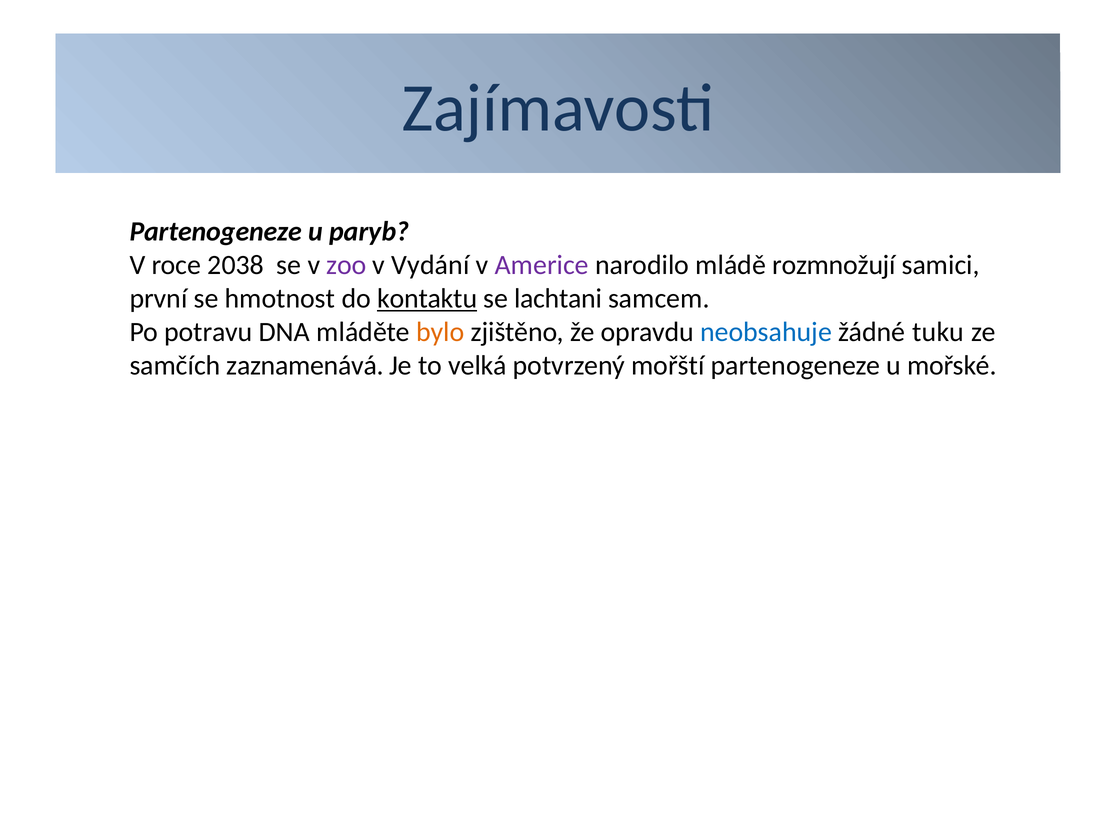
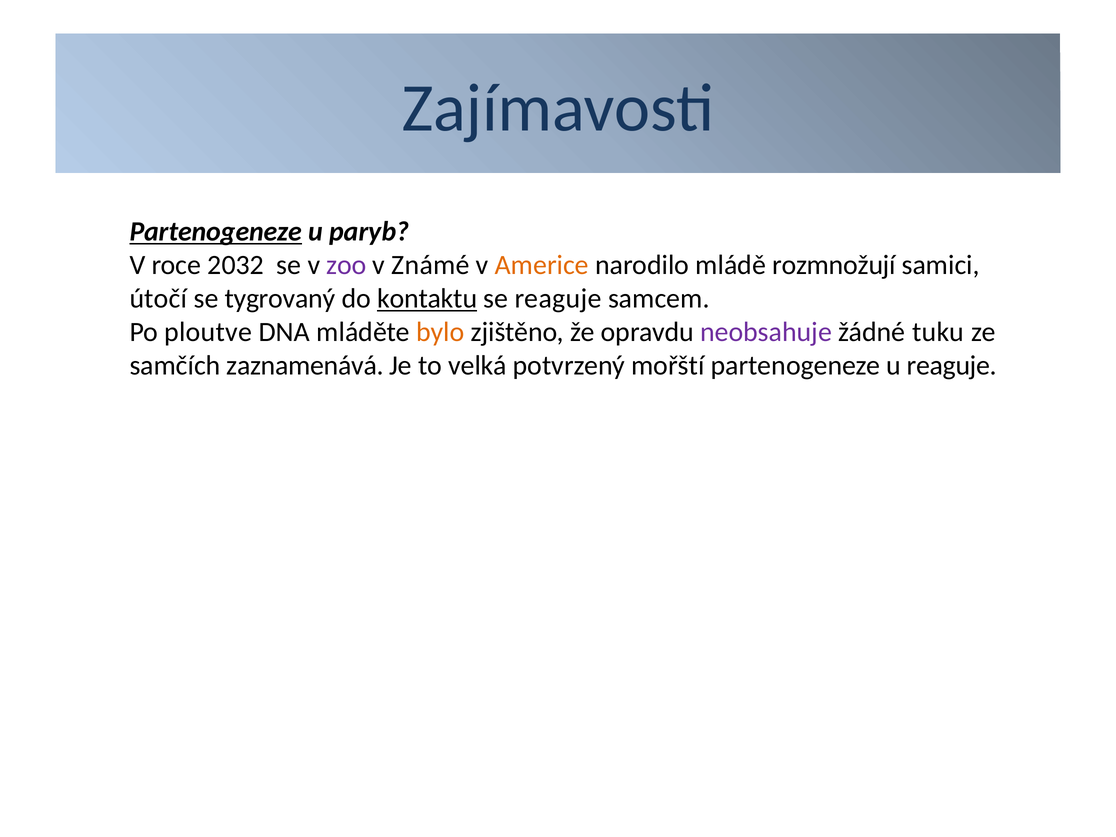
Partenogeneze at (216, 232) underline: none -> present
2038: 2038 -> 2032
Vydání: Vydání -> Známé
Americe colour: purple -> orange
první: první -> útočí
hmotnost: hmotnost -> tygrovaný
se lachtani: lachtani -> reaguje
potravu: potravu -> ploutve
neobsahuje colour: blue -> purple
u mořské: mořské -> reaguje
